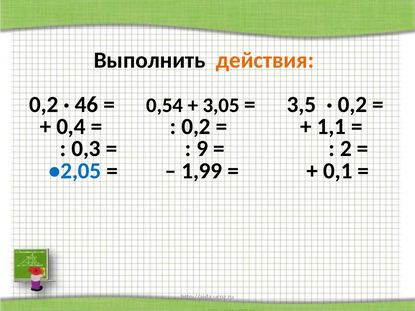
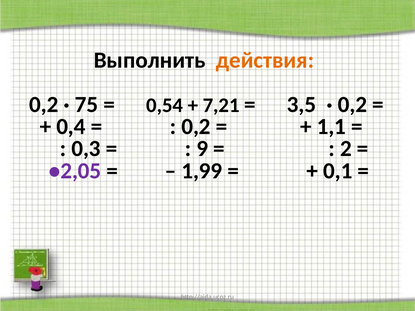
46: 46 -> 75
3,05: 3,05 -> 7,21
•2,05 colour: blue -> purple
